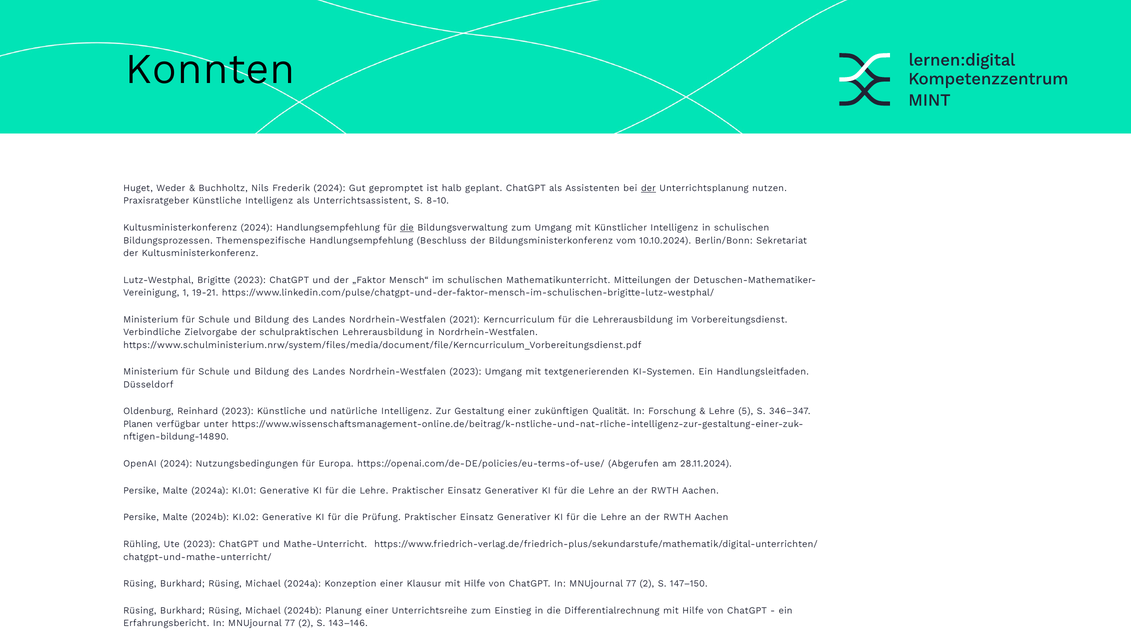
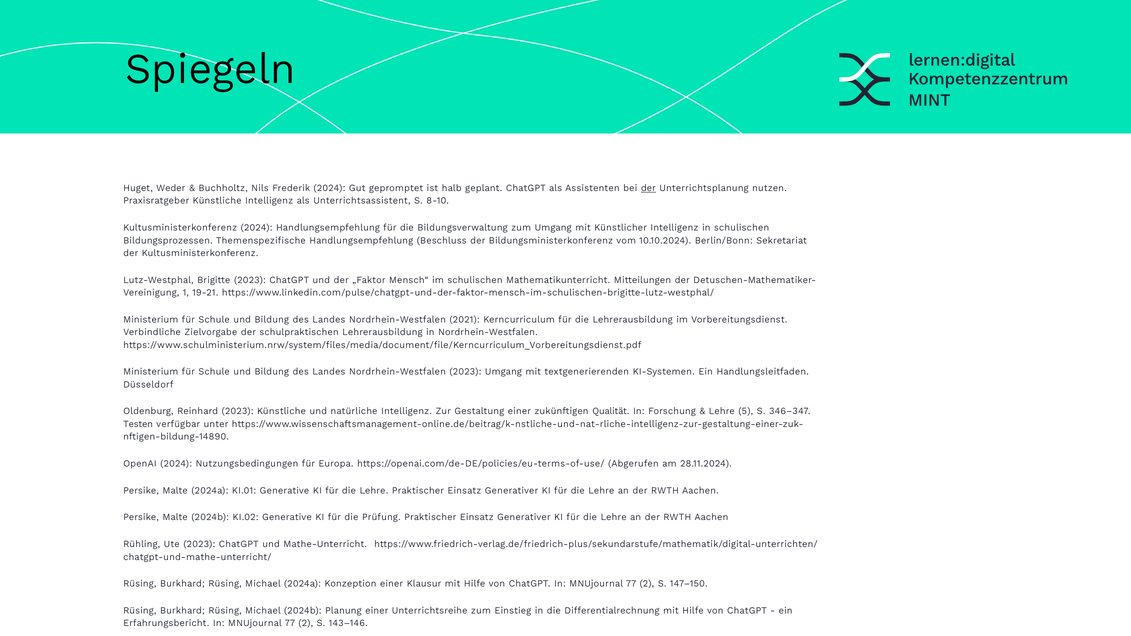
Konnten: Konnten -> Spiegeln
die at (407, 228) underline: present -> none
Planen: Planen -> Testen
